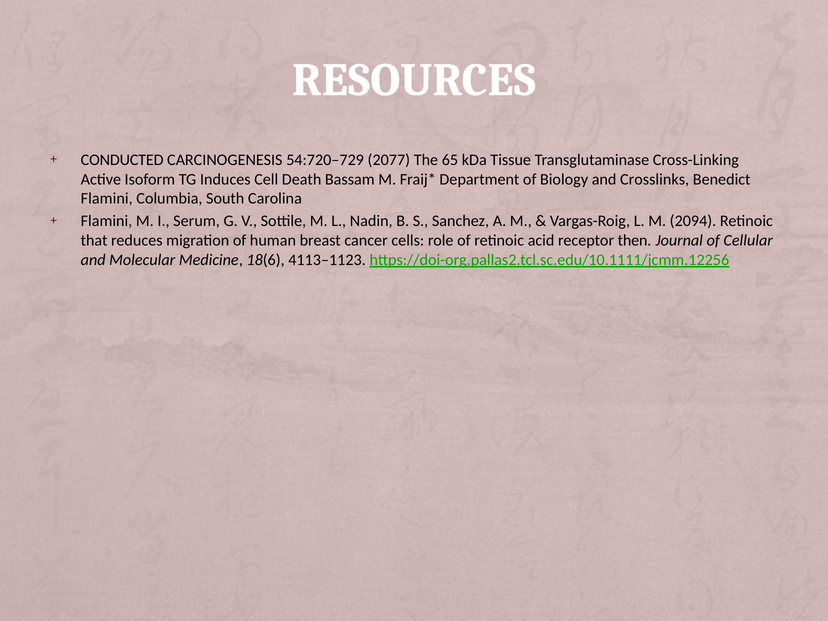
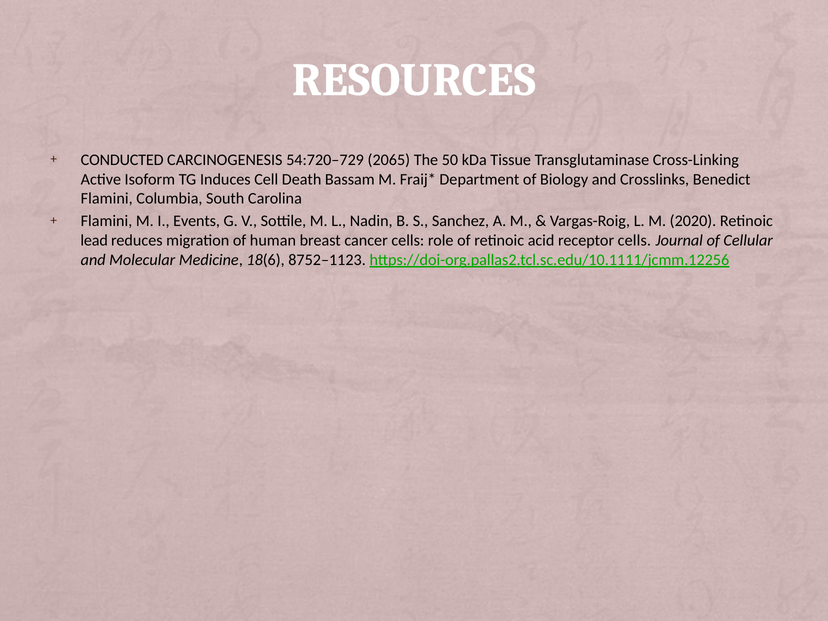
2077: 2077 -> 2065
65: 65 -> 50
Serum: Serum -> Events
2094: 2094 -> 2020
that: that -> lead
receptor then: then -> cells
4113–1123: 4113–1123 -> 8752–1123
